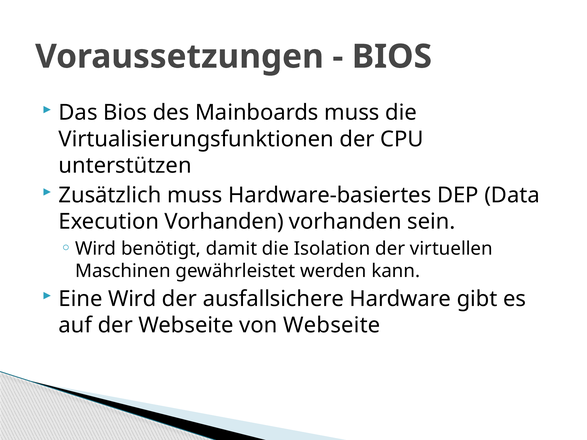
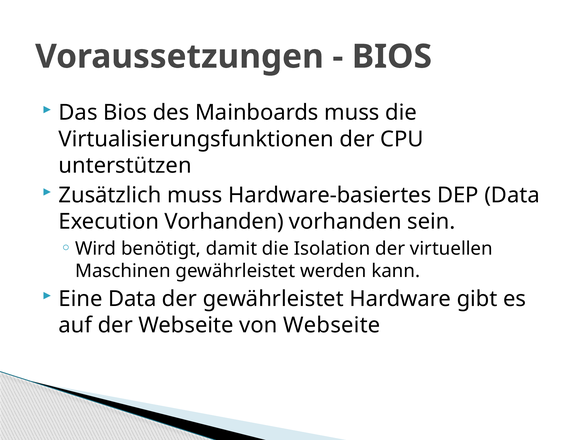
Eine Wird: Wird -> Data
der ausfallsichere: ausfallsichere -> gewährleistet
